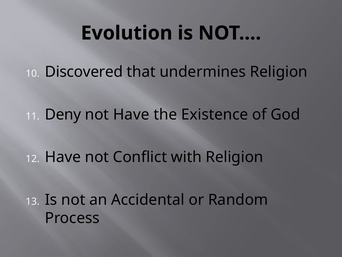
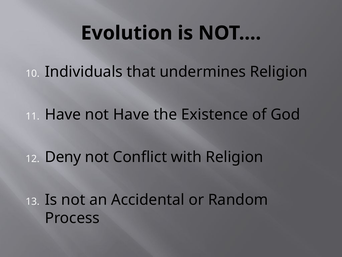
Discovered: Discovered -> Individuals
Deny at (63, 114): Deny -> Have
Have at (63, 157): Have -> Deny
